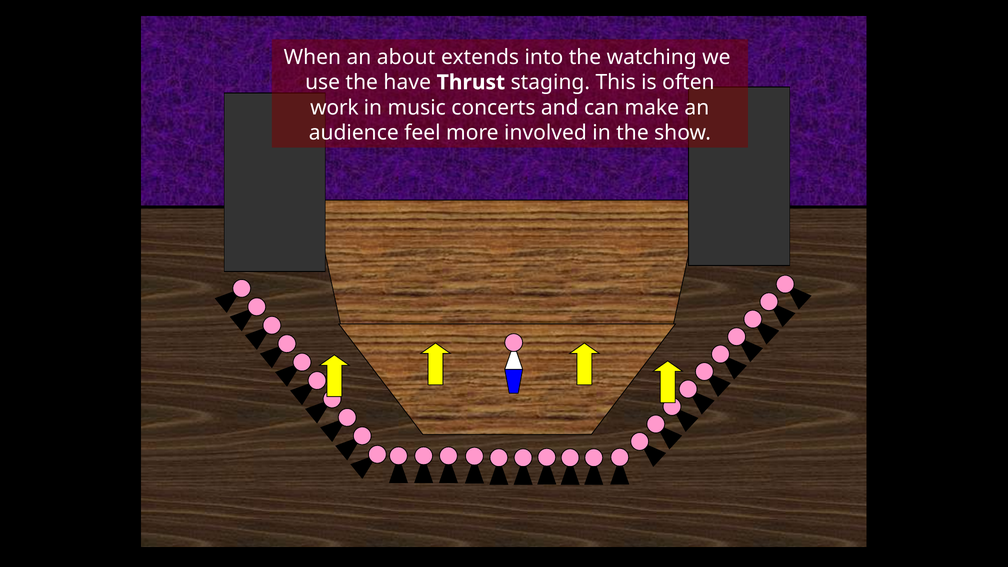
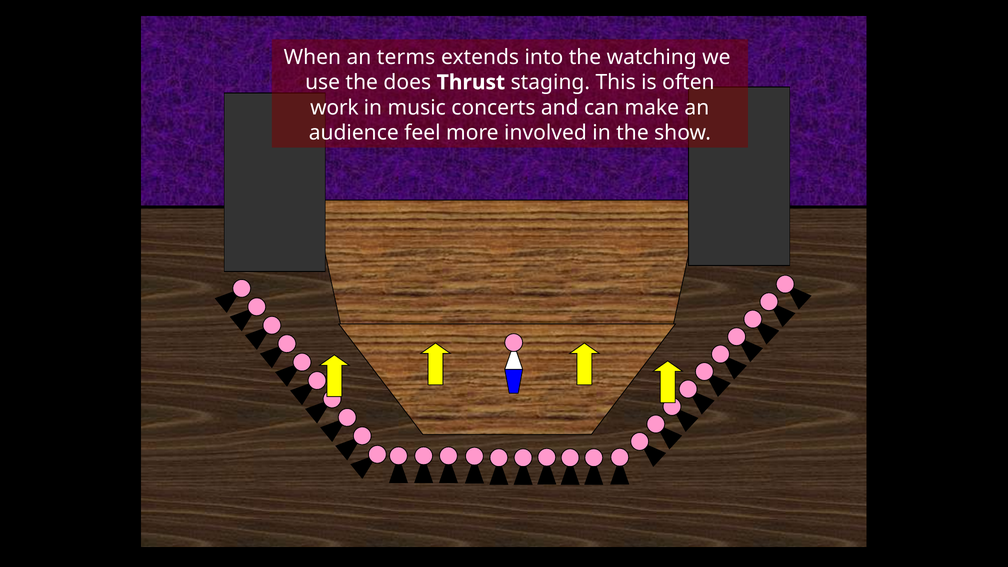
about: about -> terms
have: have -> does
